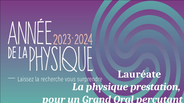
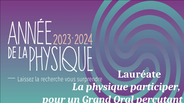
prestation: prestation -> participer
